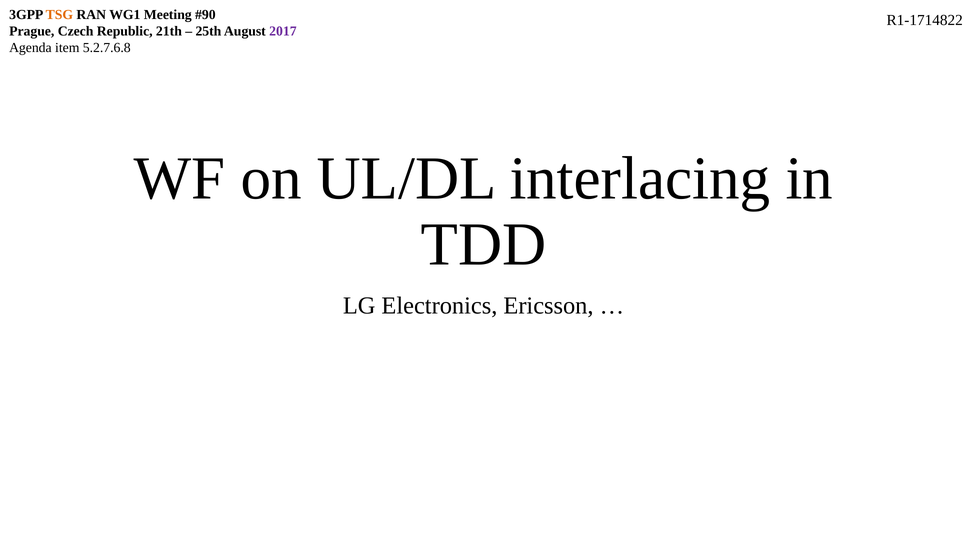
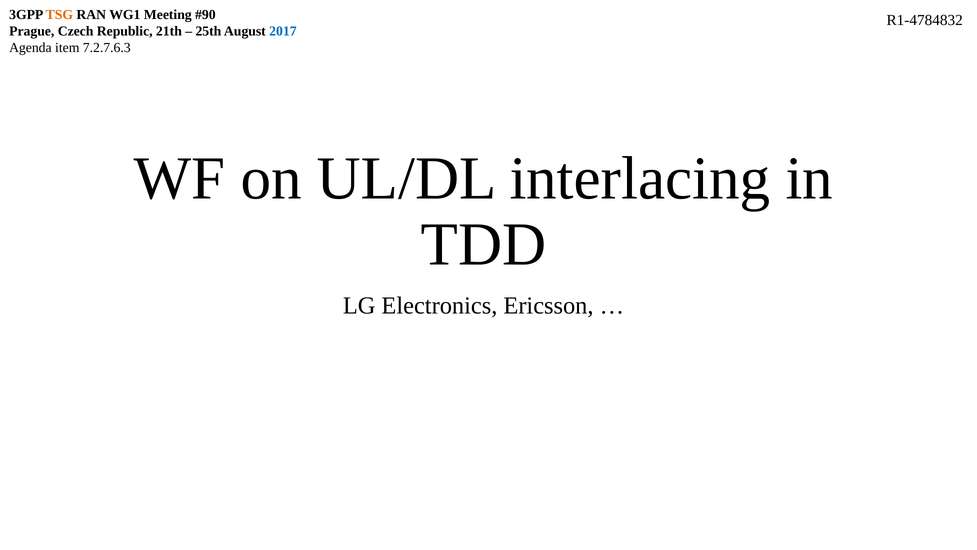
R1-1714822: R1-1714822 -> R1-4784832
2017 colour: purple -> blue
5.2.7.6.8: 5.2.7.6.8 -> 7.2.7.6.3
